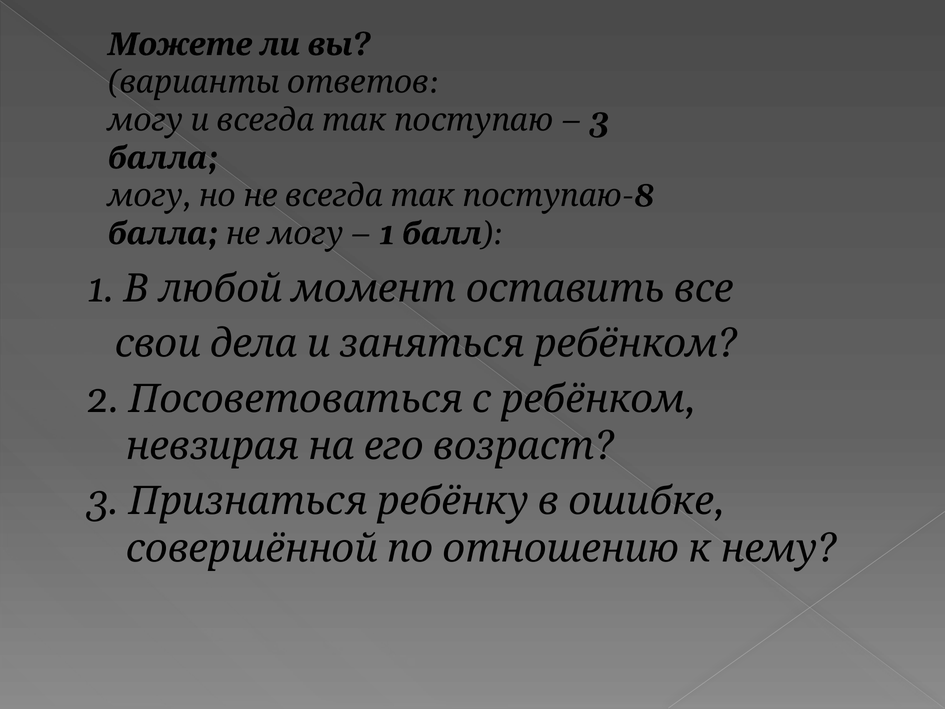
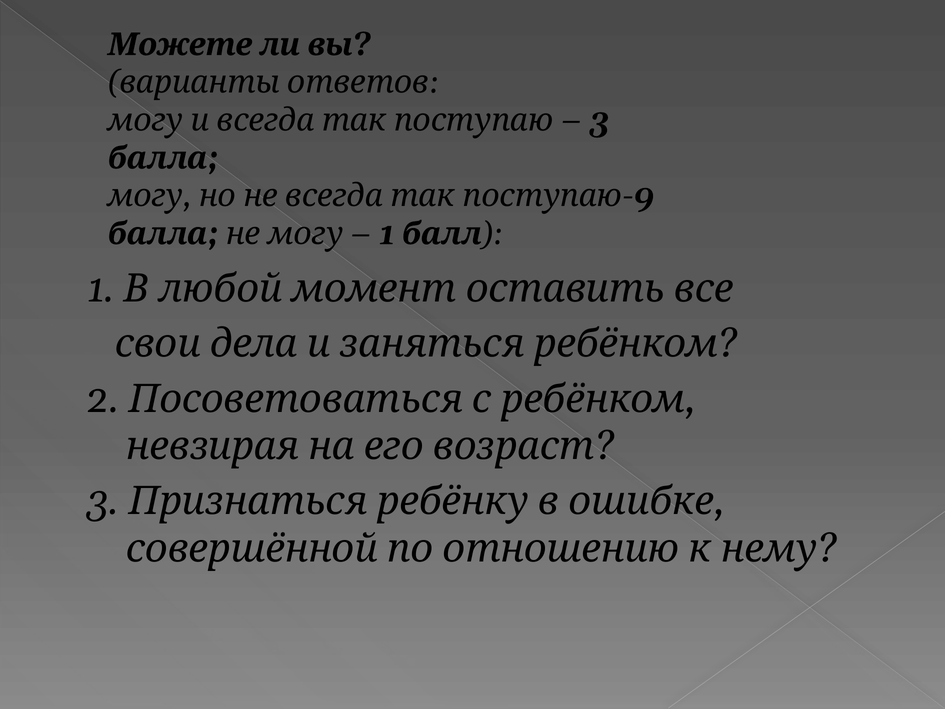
8: 8 -> 9
